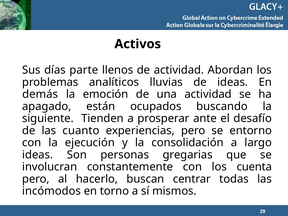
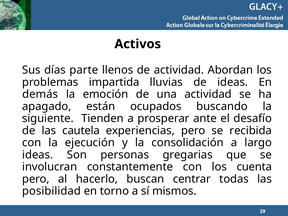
analíticos: analíticos -> impartida
cuanto: cuanto -> cautela
entorno: entorno -> recibida
incómodos: incómodos -> posibilidad
